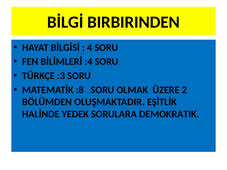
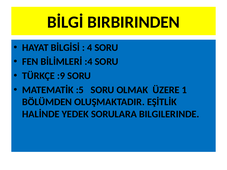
:3: :3 -> :9
:8: :8 -> :5
2: 2 -> 1
DEMOKRATIK: DEMOKRATIK -> BILGILERINDE
